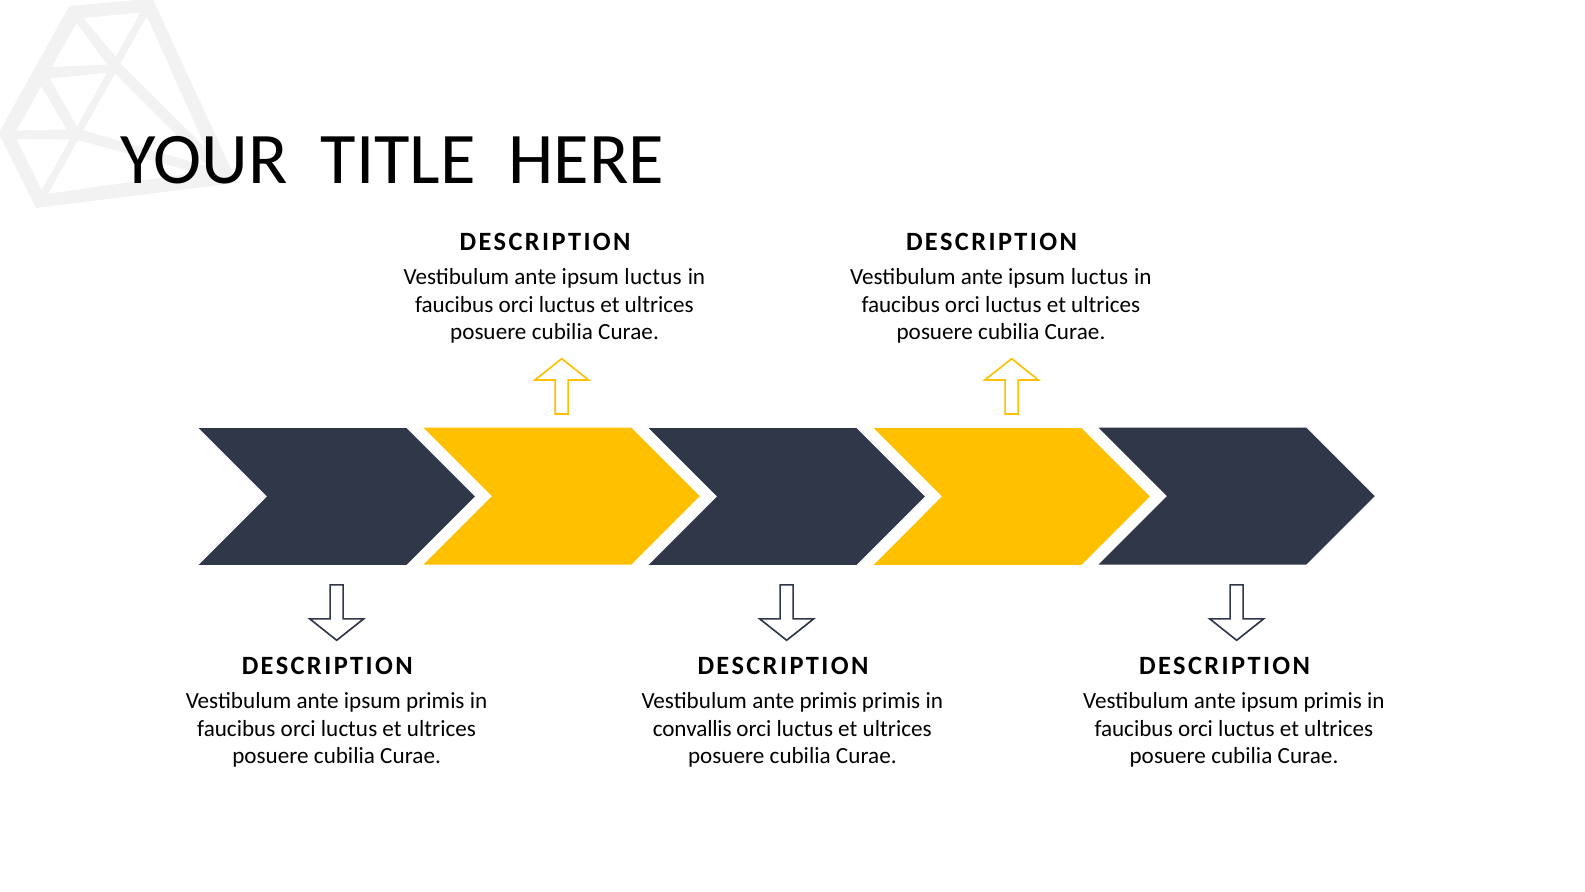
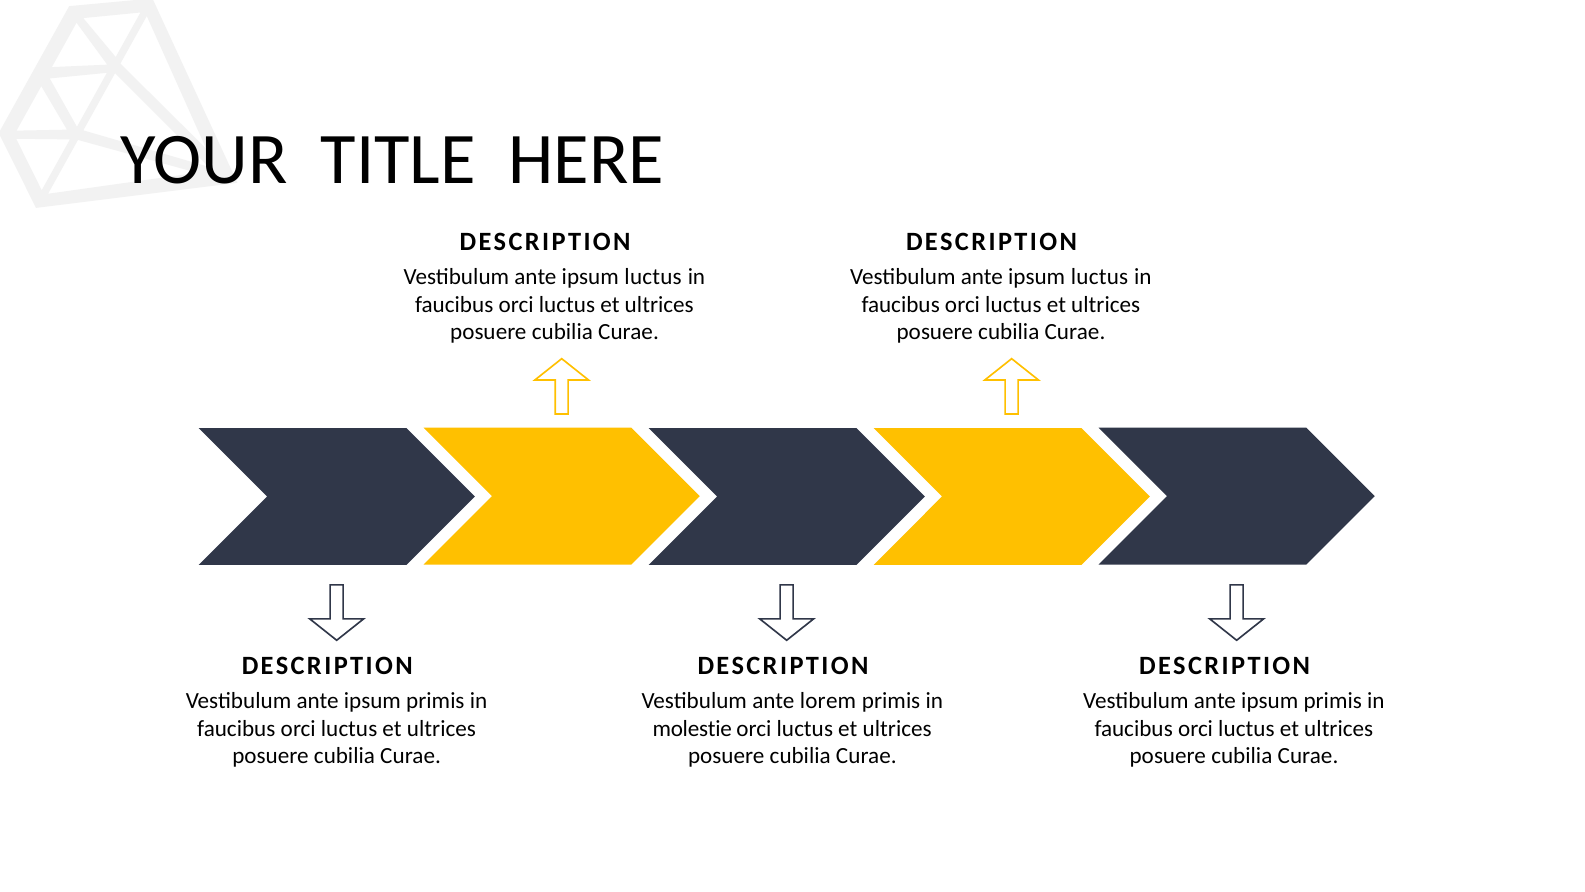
ante primis: primis -> lorem
convallis: convallis -> molestie
